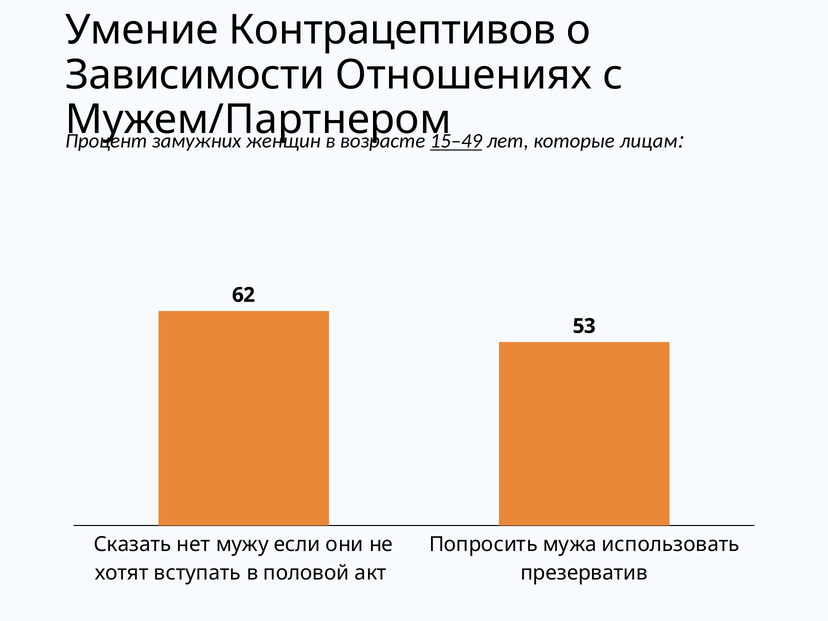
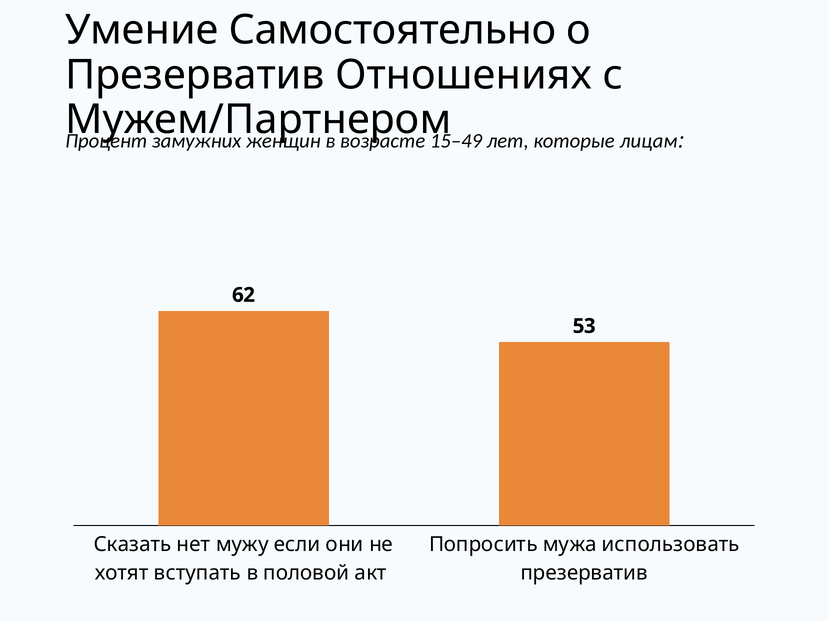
Контрацептивов: Контрацептивов -> Самостоятельно
Зависимости at (195, 75): Зависимости -> Презерватив
15–49 underline: present -> none
